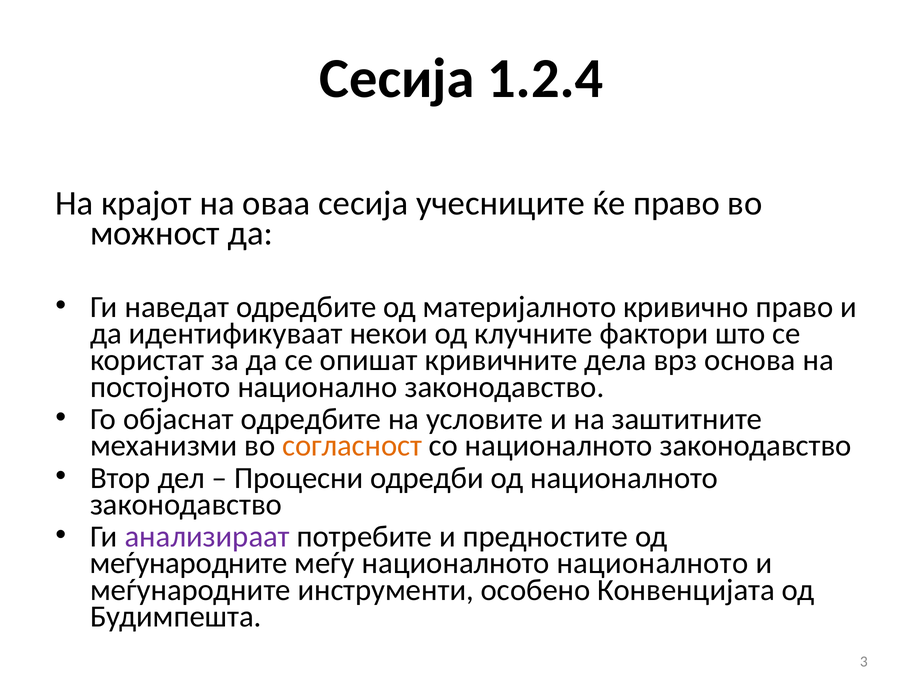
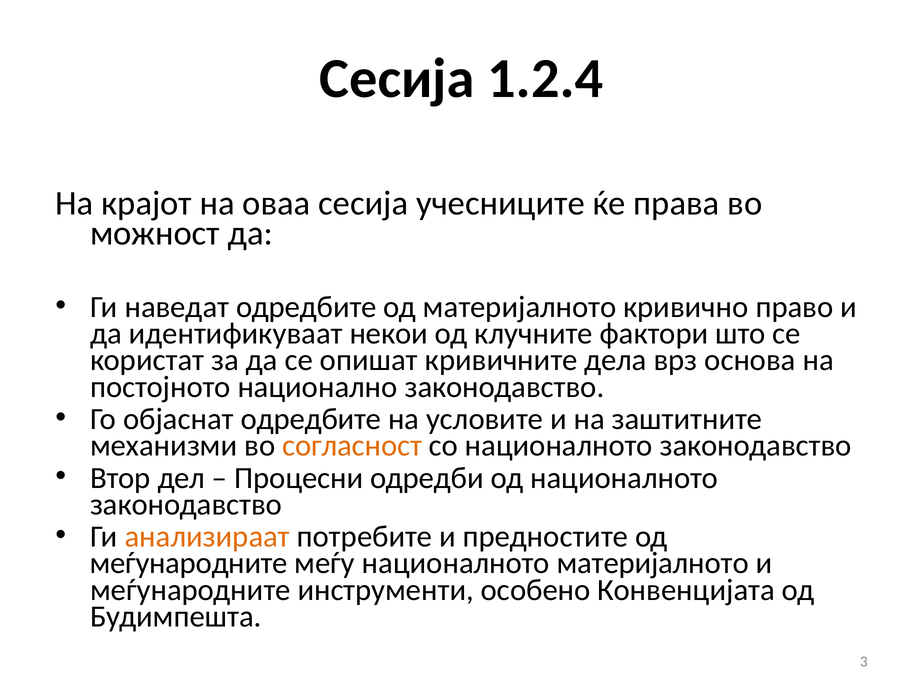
ќе право: право -> права
анализираат colour: purple -> orange
националното националното: националното -> материјалното
